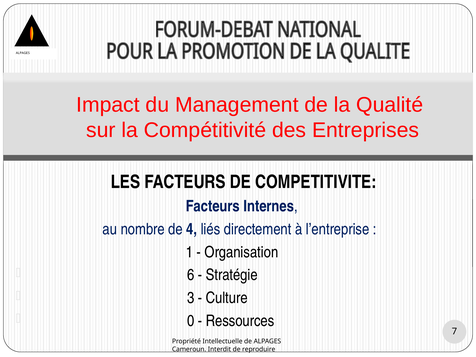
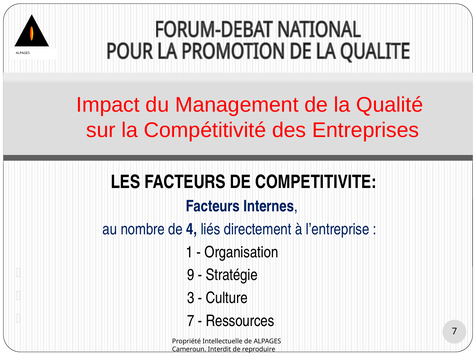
6: 6 -> 9
0 at (191, 321): 0 -> 7
